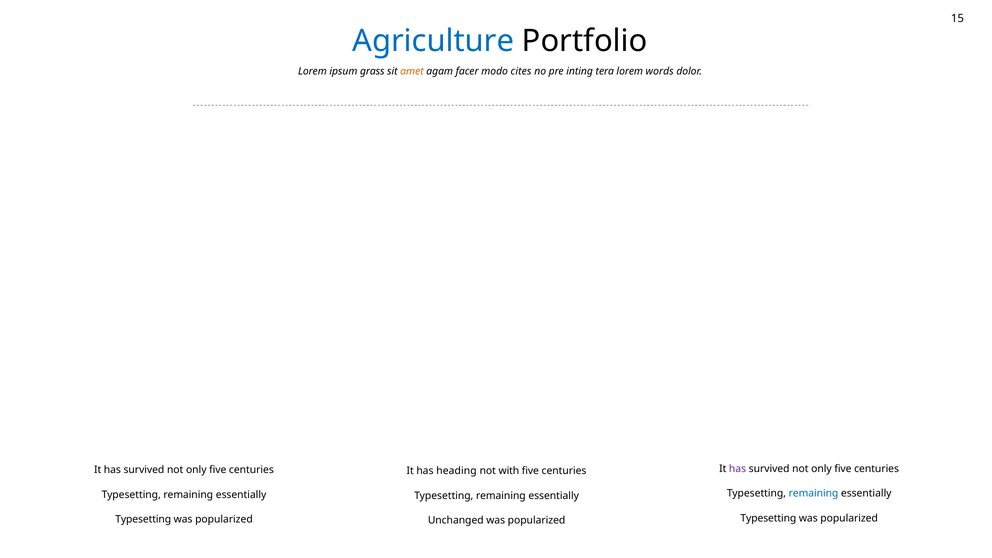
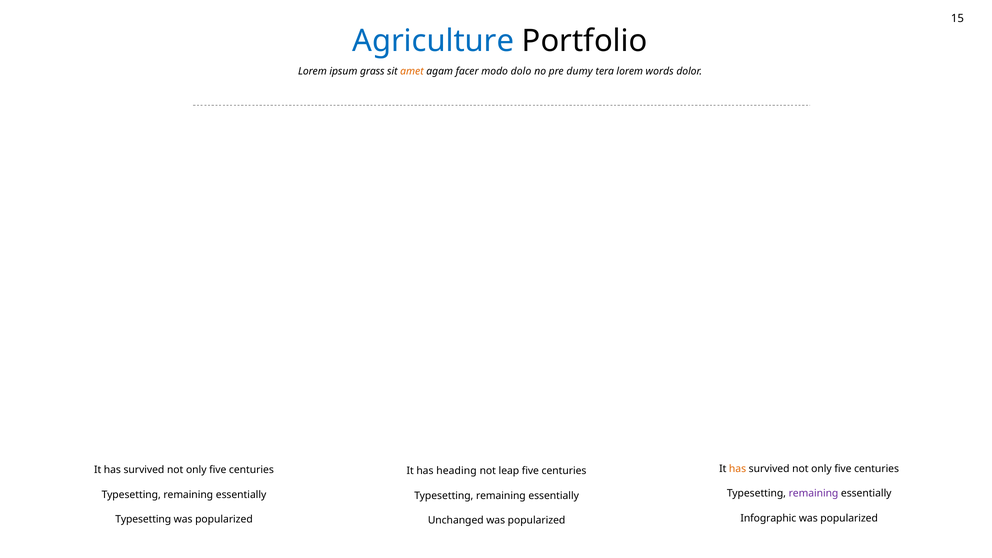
cites: cites -> dolo
inting: inting -> dumy
has at (738, 469) colour: purple -> orange
with: with -> leap
remaining at (813, 493) colour: blue -> purple
Typesetting at (768, 518): Typesetting -> Infographic
